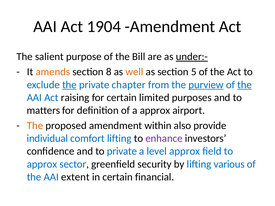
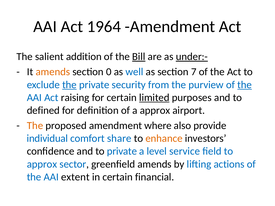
1904: 1904 -> 1964
purpose: purpose -> addition
Bill underline: none -> present
8: 8 -> 0
well colour: orange -> blue
5: 5 -> 7
chapter: chapter -> security
purview underline: present -> none
limited underline: none -> present
matters: matters -> defined
within: within -> where
comfort lifting: lifting -> share
enhance colour: purple -> orange
level approx: approx -> service
greenfield security: security -> amends
various: various -> actions
